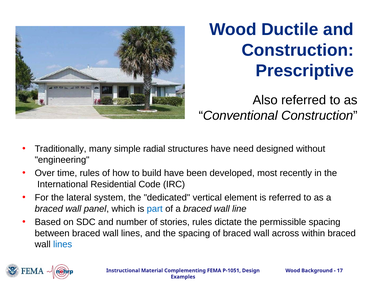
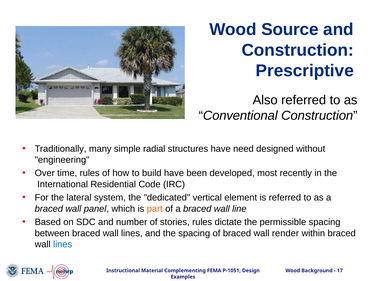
Ductile: Ductile -> Source
part colour: blue -> orange
across: across -> render
